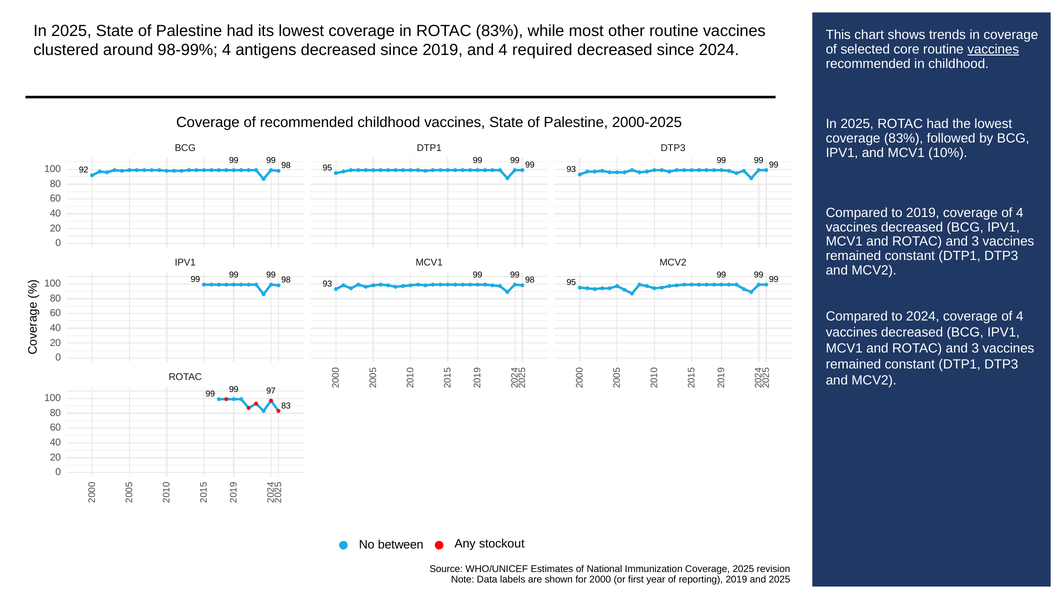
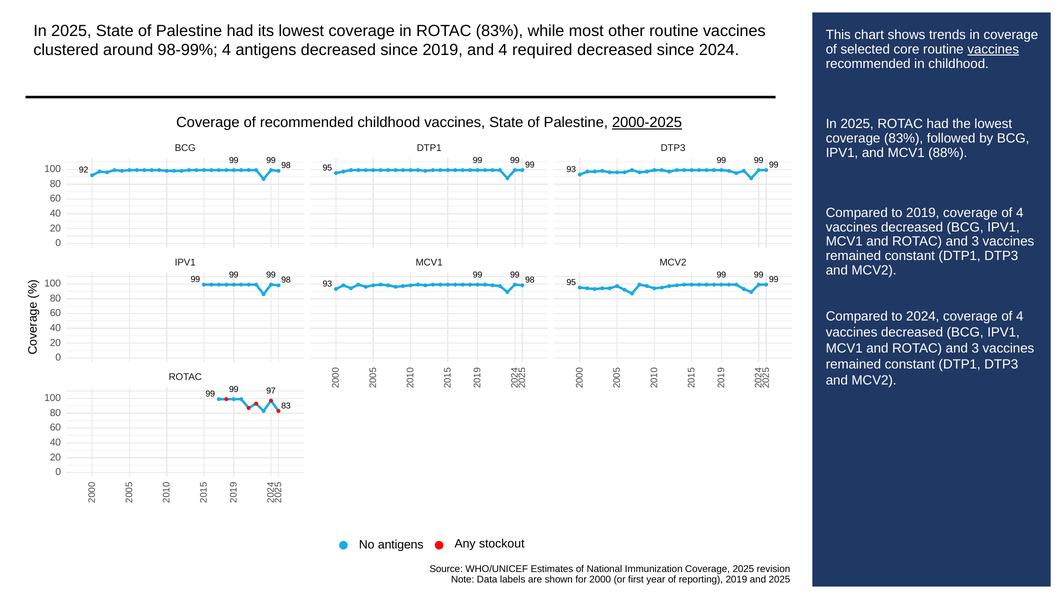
2000-2025 underline: none -> present
10%: 10% -> 88%
No between: between -> antigens
